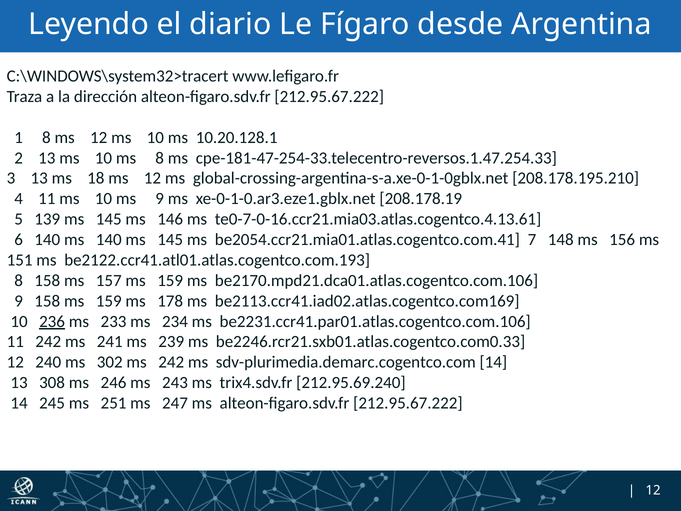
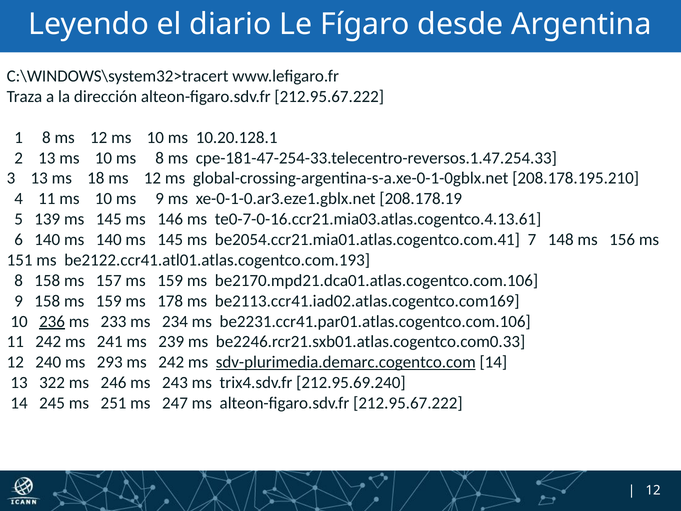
302: 302 -> 293
sdv-plurimedia.demarc.cogentco.com underline: none -> present
308: 308 -> 322
